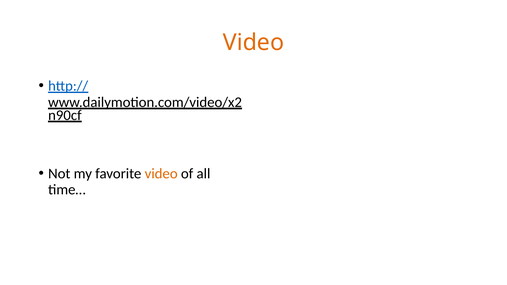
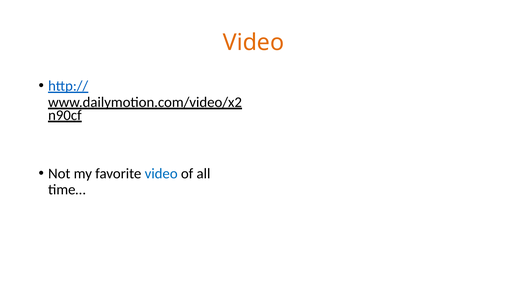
video at (161, 174) colour: orange -> blue
